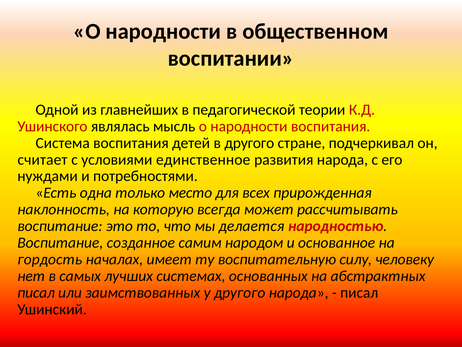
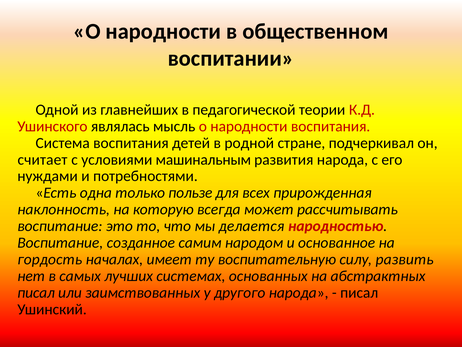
в другого: другого -> родной
единственное: единственное -> машинальным
место: место -> пользе
человеку: человеку -> развить
